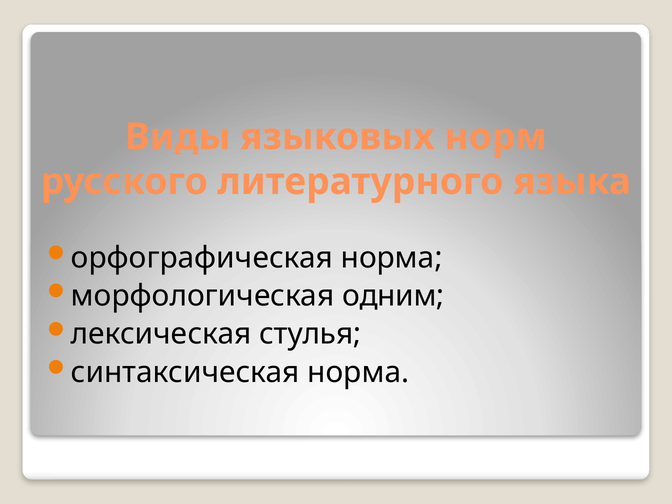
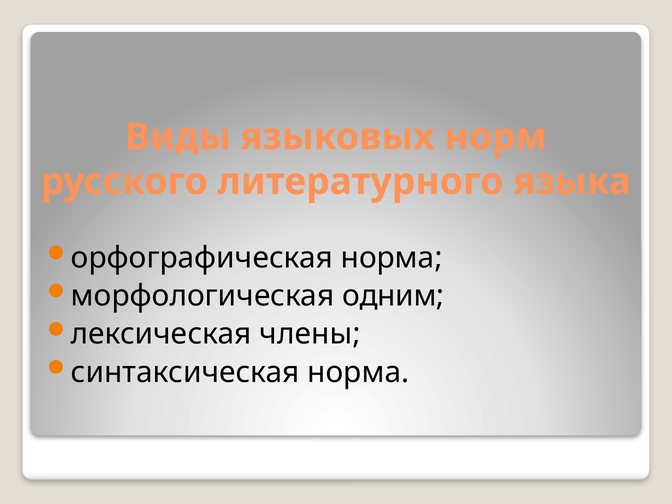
стулья: стулья -> члены
